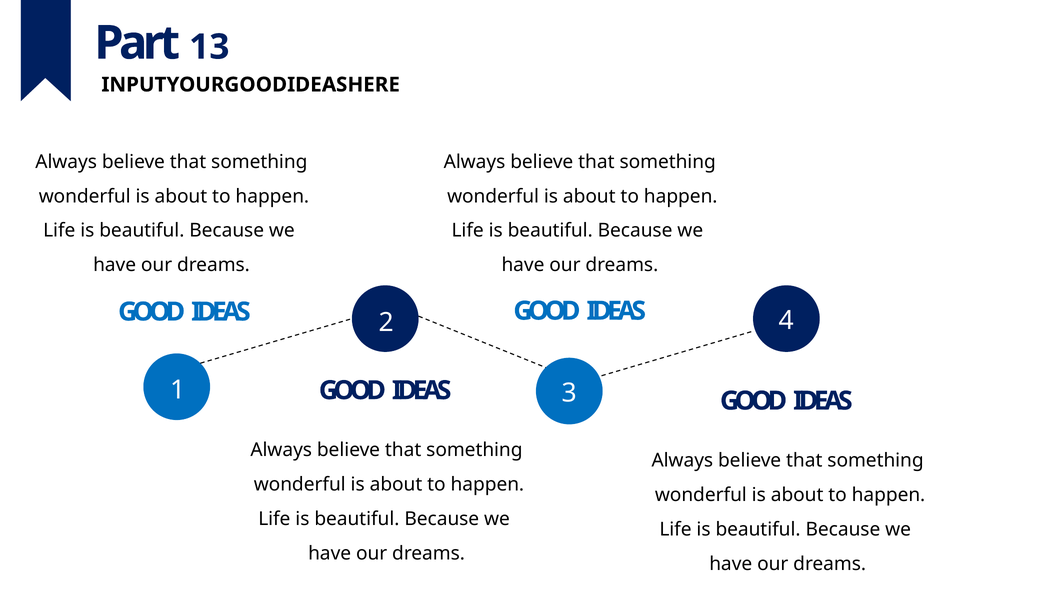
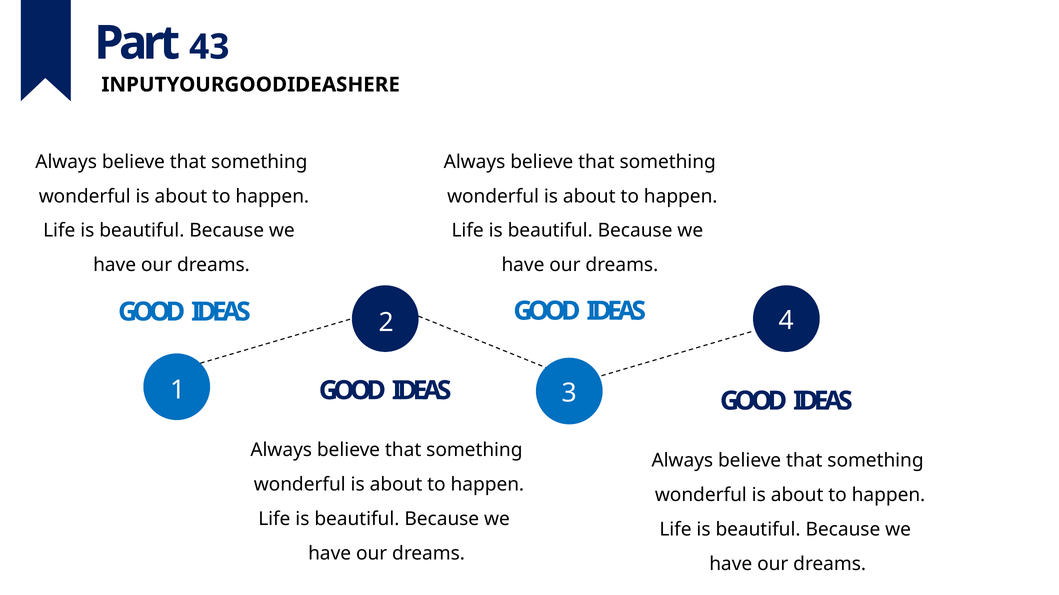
13: 13 -> 43
